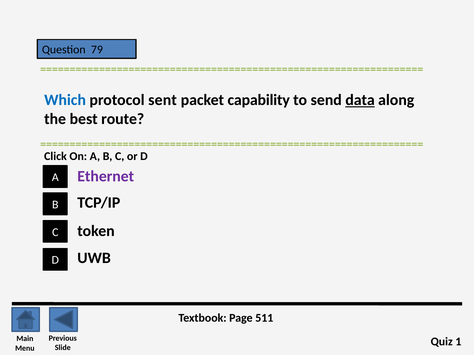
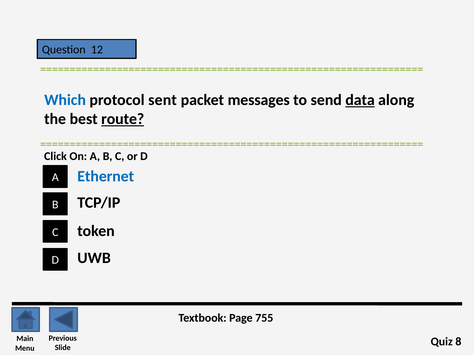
79: 79 -> 12
capability: capability -> messages
route underline: none -> present
Ethernet colour: purple -> blue
511: 511 -> 755
1: 1 -> 8
